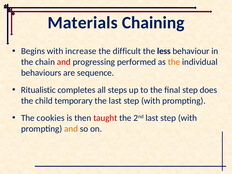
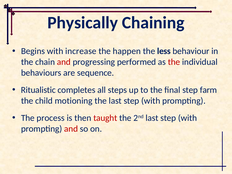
Materials: Materials -> Physically
difficult: difficult -> happen
the at (174, 62) colour: orange -> red
does: does -> farm
temporary: temporary -> motioning
cookies: cookies -> process
and at (71, 129) colour: orange -> red
